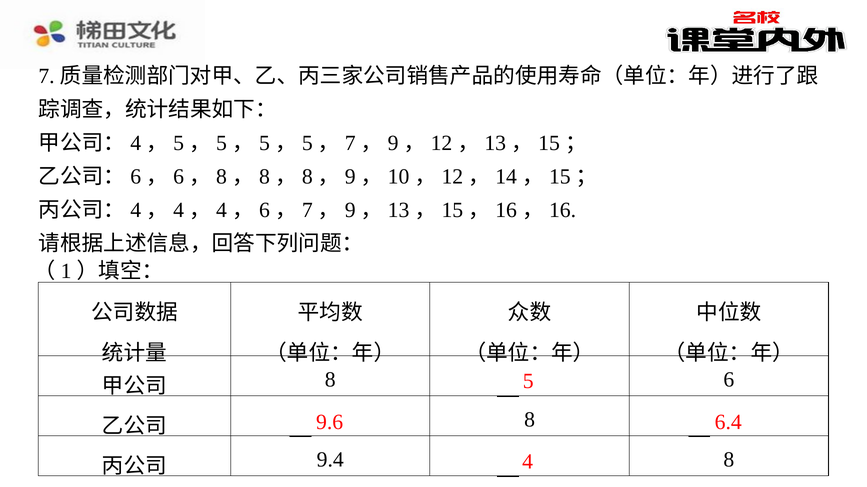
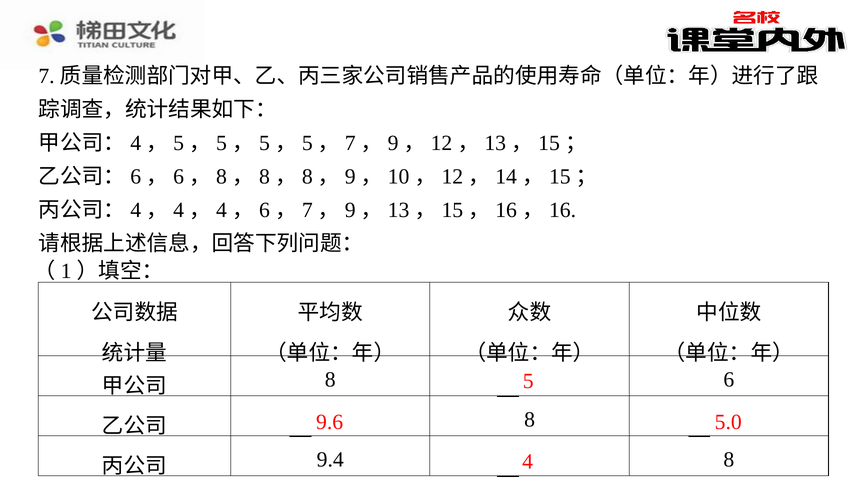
6.4: 6.4 -> 5.0
